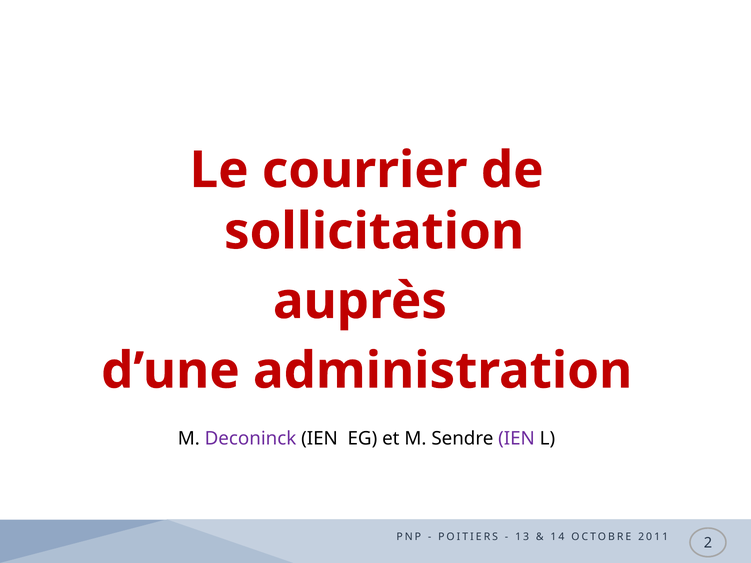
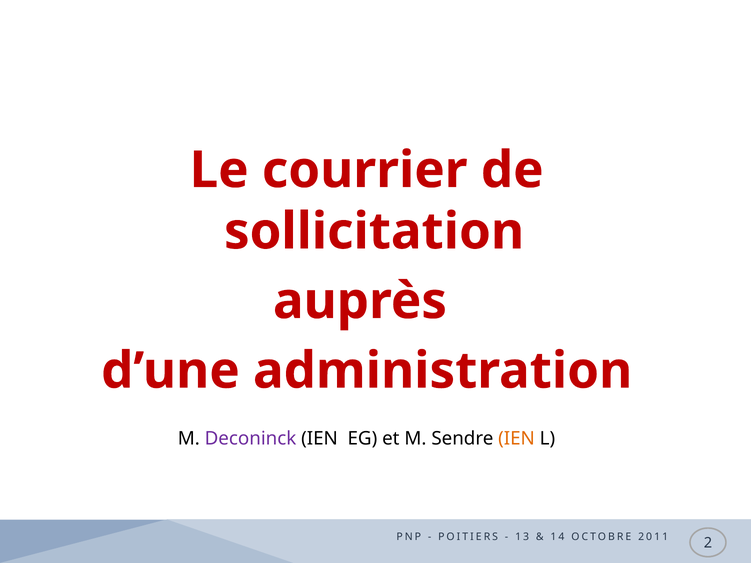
IEN at (517, 439) colour: purple -> orange
